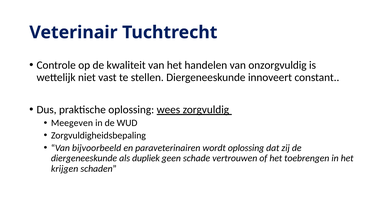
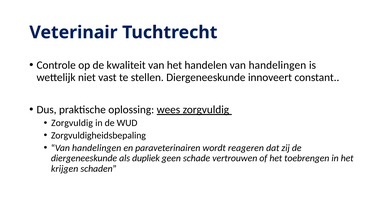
handelen van onzorgvuldig: onzorgvuldig -> handelingen
Meegeven at (72, 123): Meegeven -> Zorgvuldig
bijvoorbeeld at (97, 148): bijvoorbeeld -> handelingen
wordt oplossing: oplossing -> reageren
